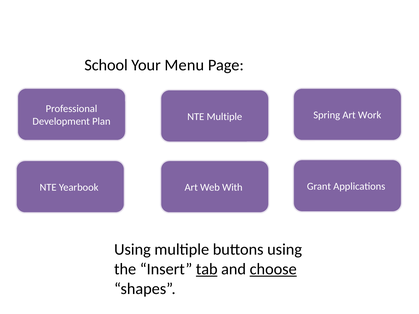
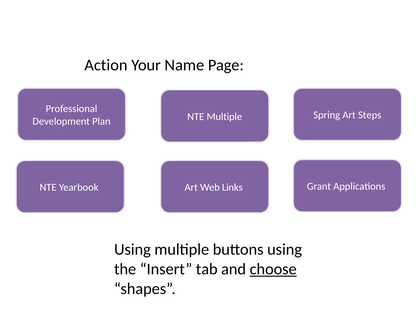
School: School -> Action
Menu: Menu -> Name
Work: Work -> Steps
With: With -> Links
tab underline: present -> none
